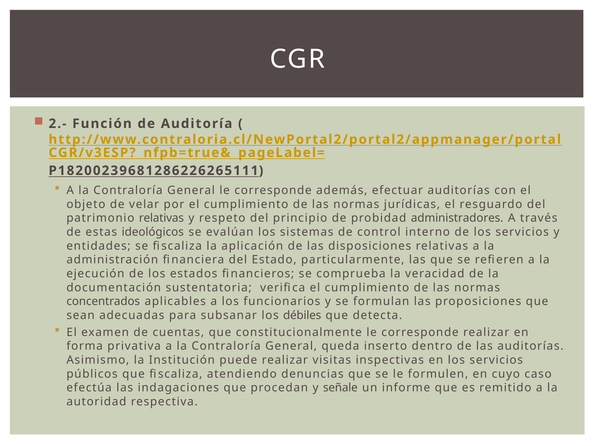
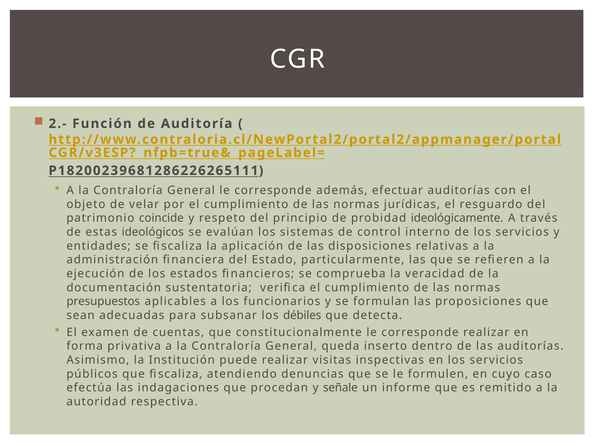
patrimonio relativas: relativas -> coincide
administradores: administradores -> ideológicamente
concentrados: concentrados -> presupuestos
